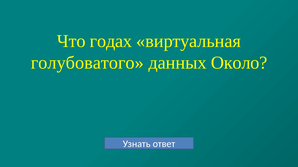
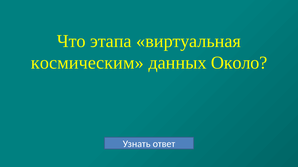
годах: годах -> этапа
голубоватого: голубоватого -> космическим
